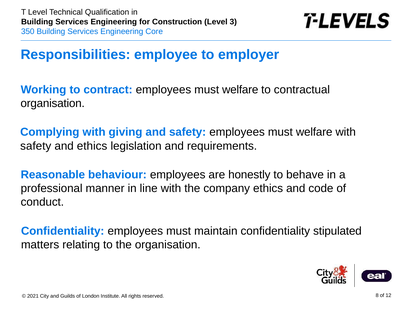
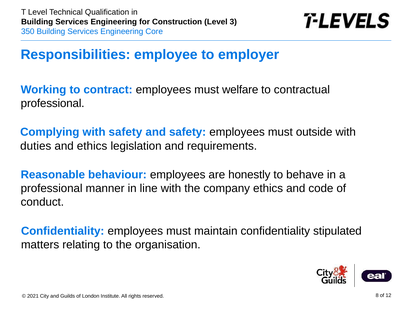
organisation at (53, 103): organisation -> professional
with giving: giving -> safety
safety employees must welfare: welfare -> outside
safety at (36, 146): safety -> duties
